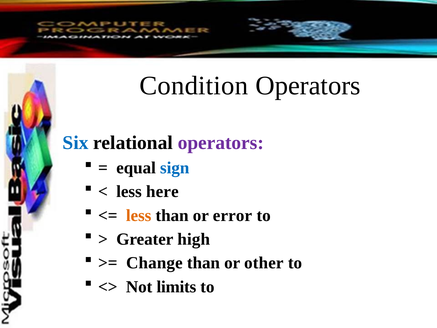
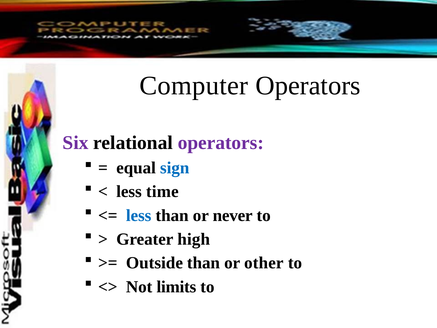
Condition: Condition -> Computer
Six colour: blue -> purple
here: here -> time
less at (139, 215) colour: orange -> blue
error: error -> never
Change: Change -> Outside
